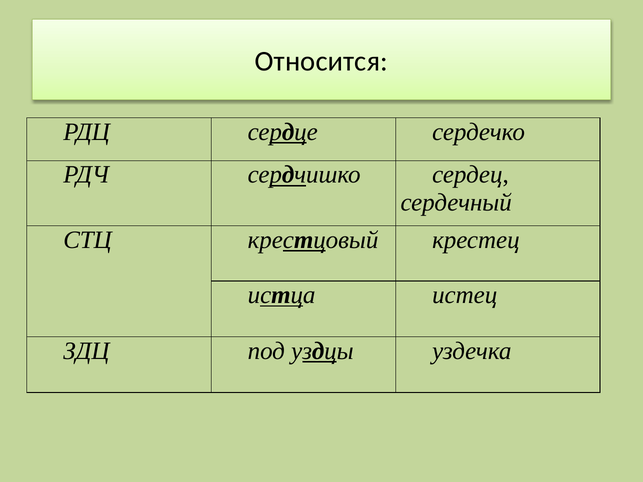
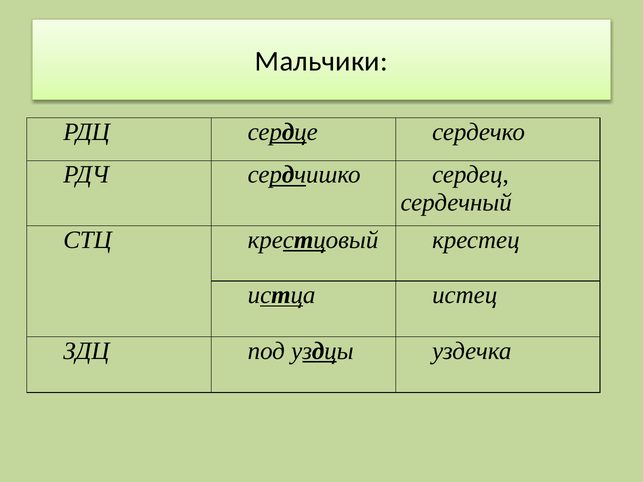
Относится: Относится -> Мальчики
